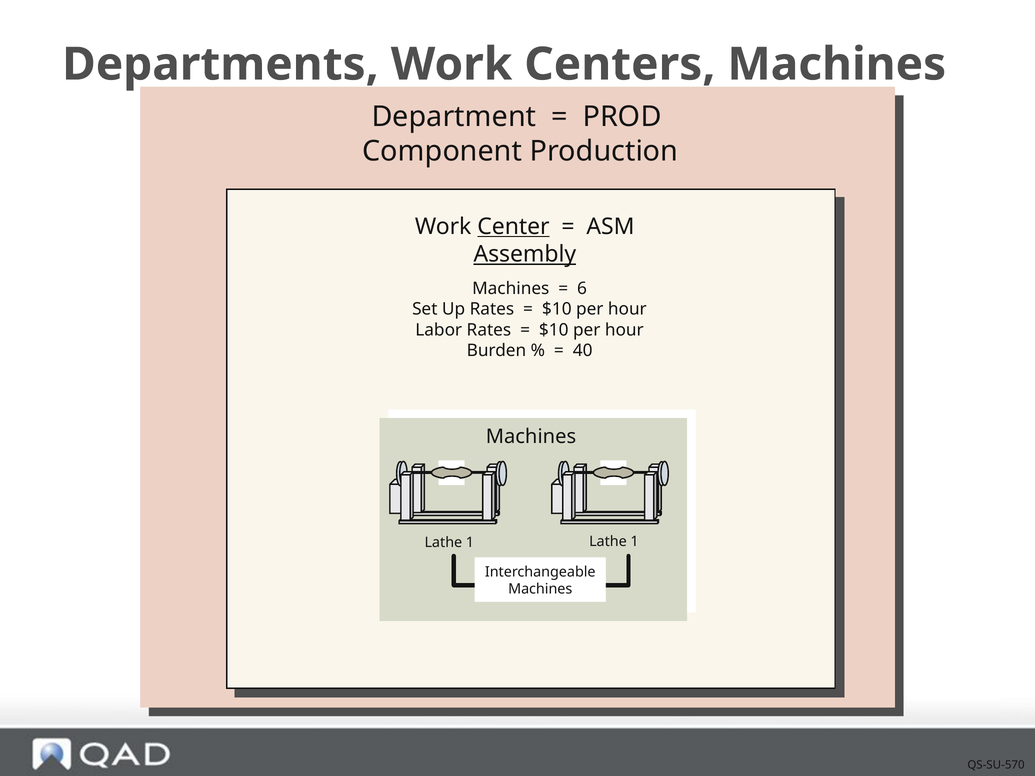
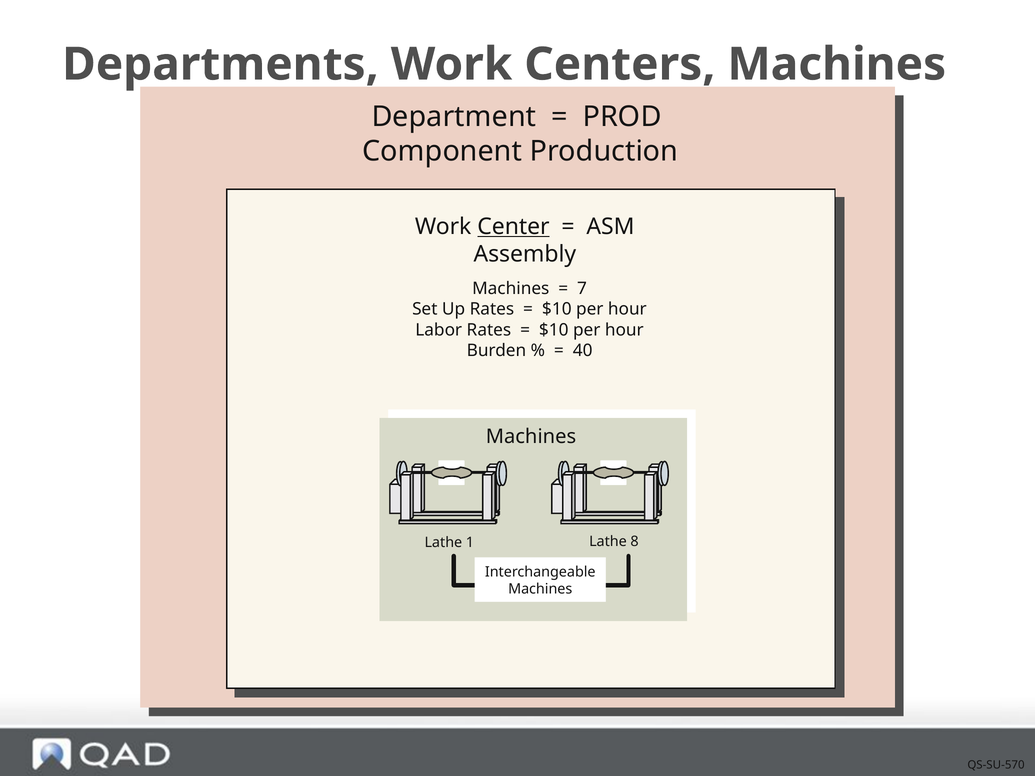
Assembly underline: present -> none
6: 6 -> 7
1 Lathe 1: 1 -> 8
